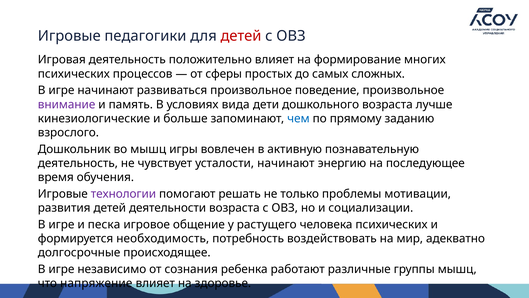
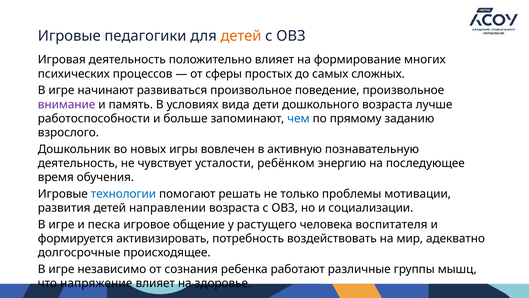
детей at (241, 36) colour: red -> orange
кинезиологические: кинезиологические -> работоспособности
во мышц: мышц -> новых
усталости начинают: начинают -> ребёнком
технологии colour: purple -> blue
деятельности: деятельности -> направлении
человека психических: психических -> воспитателя
необходимость: необходимость -> активизировать
